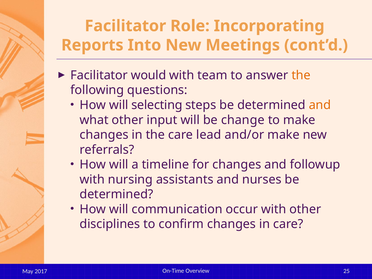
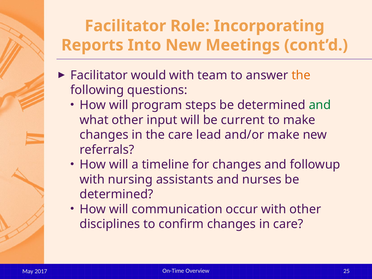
selecting: selecting -> program
and at (320, 105) colour: orange -> green
change: change -> current
